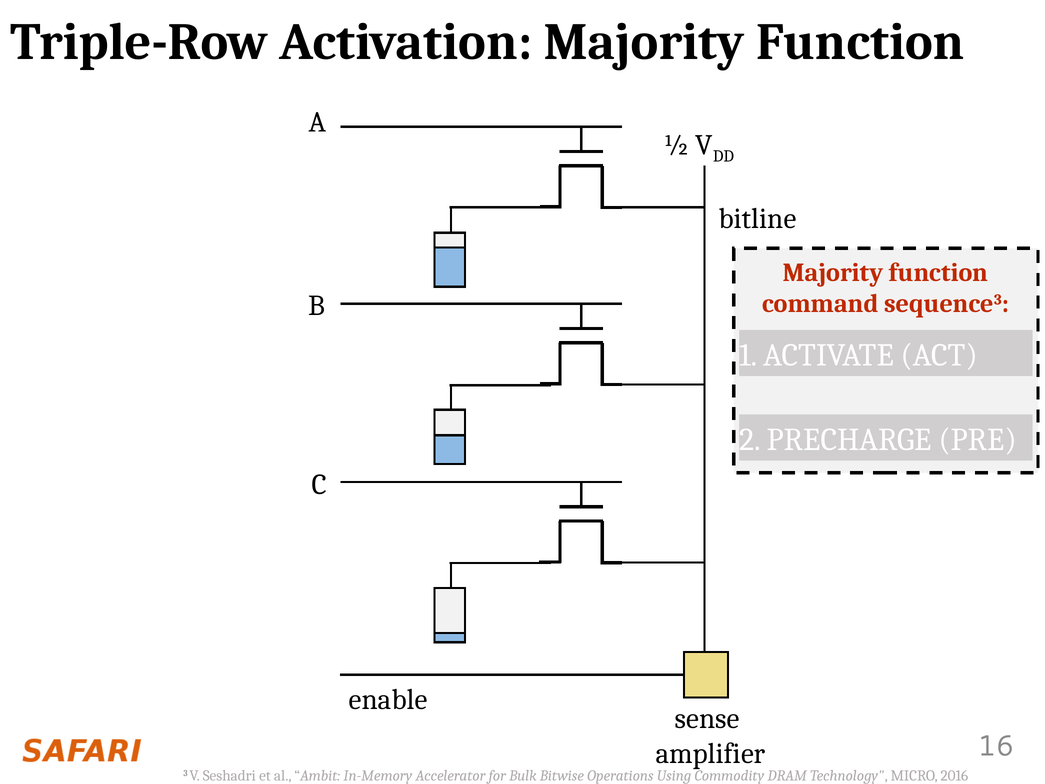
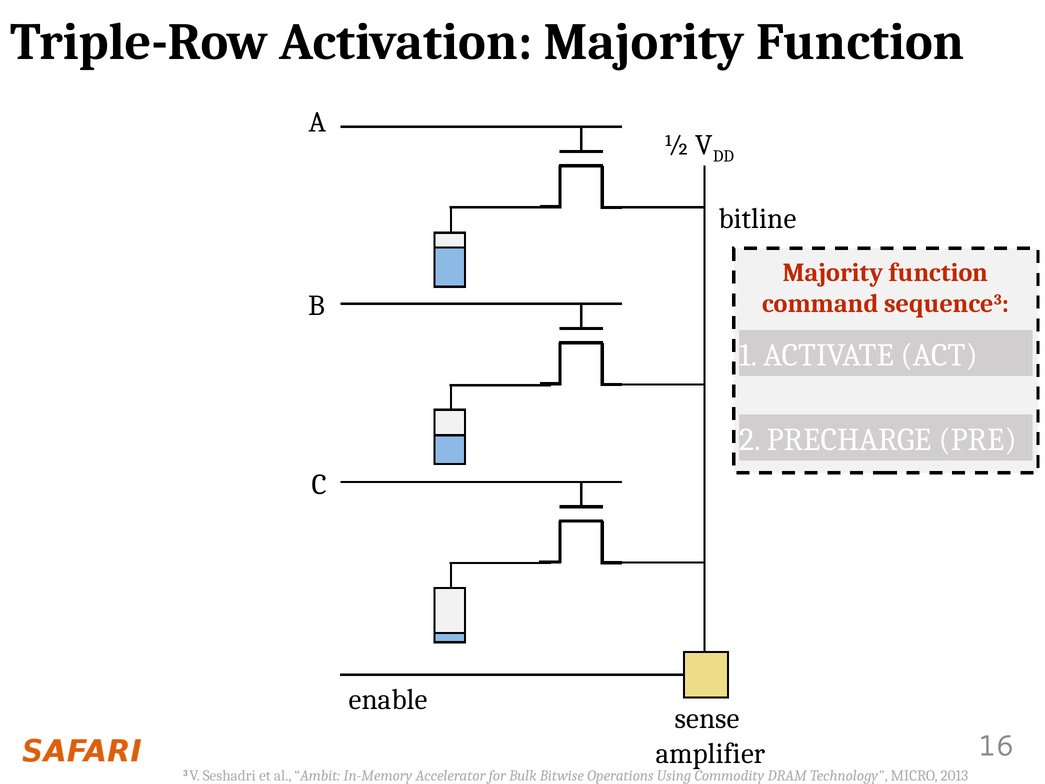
2016: 2016 -> 2013
